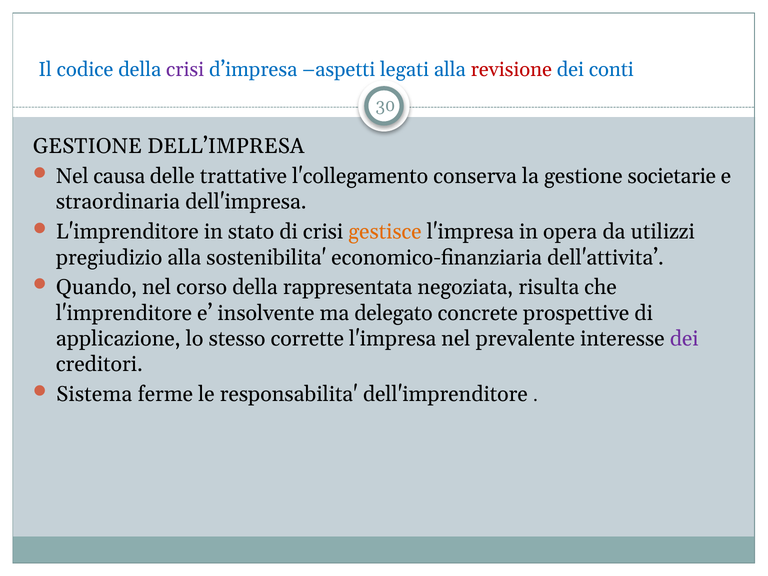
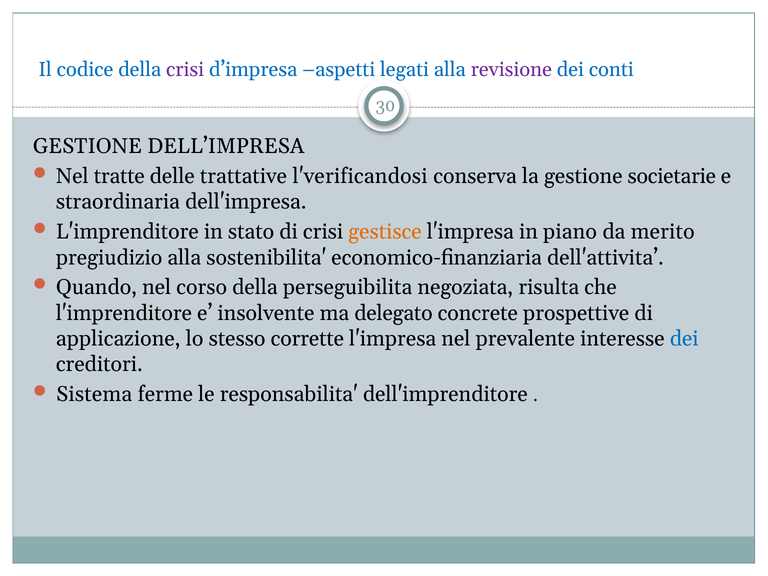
revisione colour: red -> purple
causa: causa -> tratte
l'collegamento: l'collegamento -> l'verificandosi
opera: opera -> piano
utilizzi: utilizzi -> merito
rappresentata: rappresentata -> perseguibilita
dei at (684, 339) colour: purple -> blue
